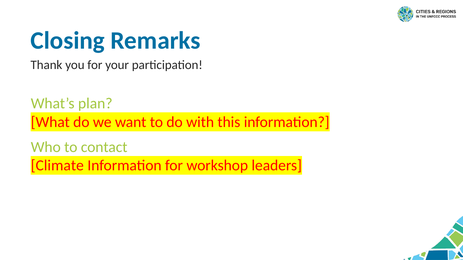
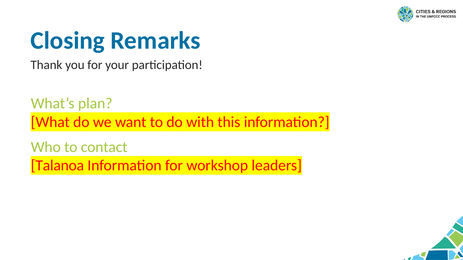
Climate: Climate -> Talanoa
